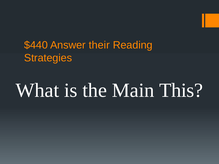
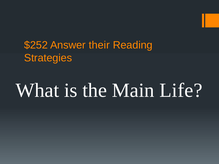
$440: $440 -> $252
This: This -> Life
